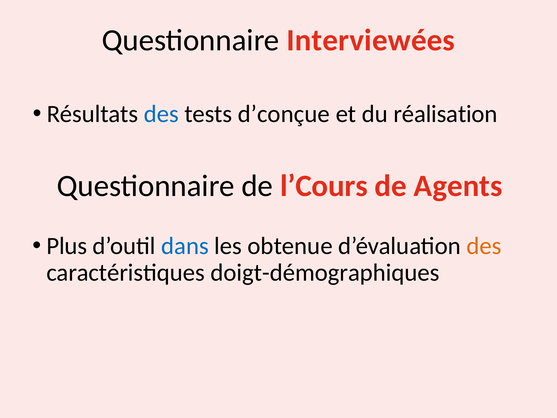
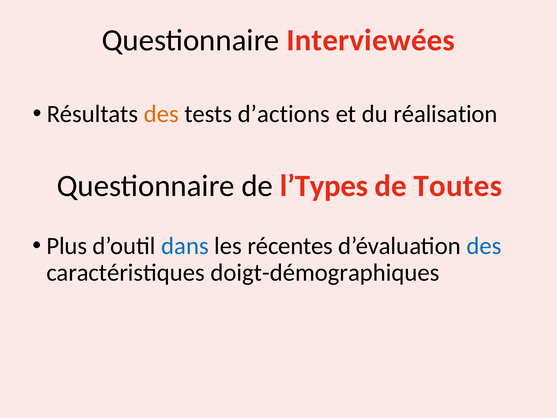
des at (161, 114) colour: blue -> orange
d’conçue: d’conçue -> d’actions
l’Cours: l’Cours -> l’Types
Agents: Agents -> Toutes
obtenue: obtenue -> récentes
des at (484, 246) colour: orange -> blue
